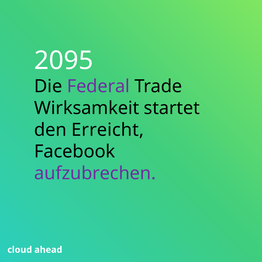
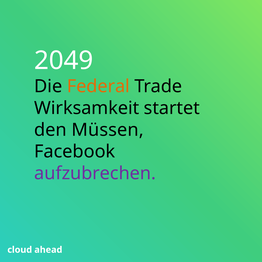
2095: 2095 -> 2049
Federal colour: purple -> orange
Erreicht: Erreicht -> Müssen
